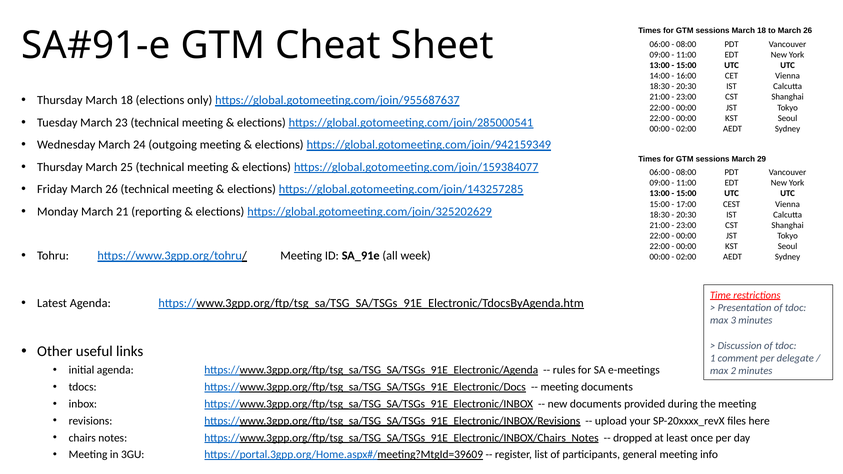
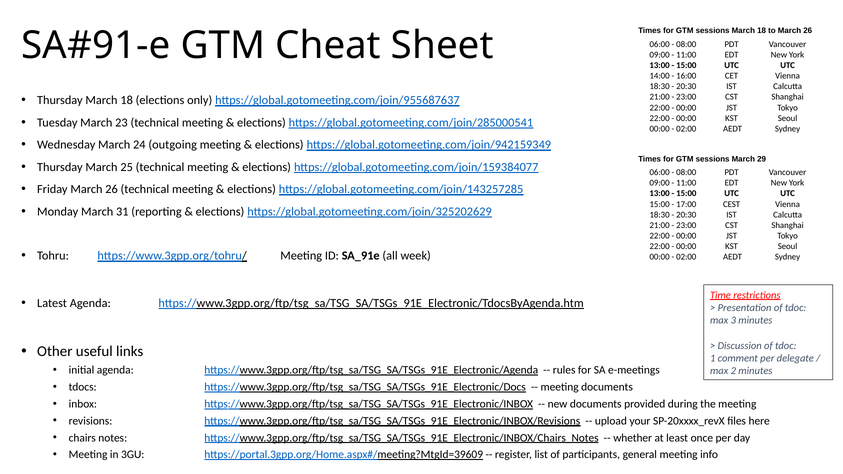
21: 21 -> 31
dropped: dropped -> whether
